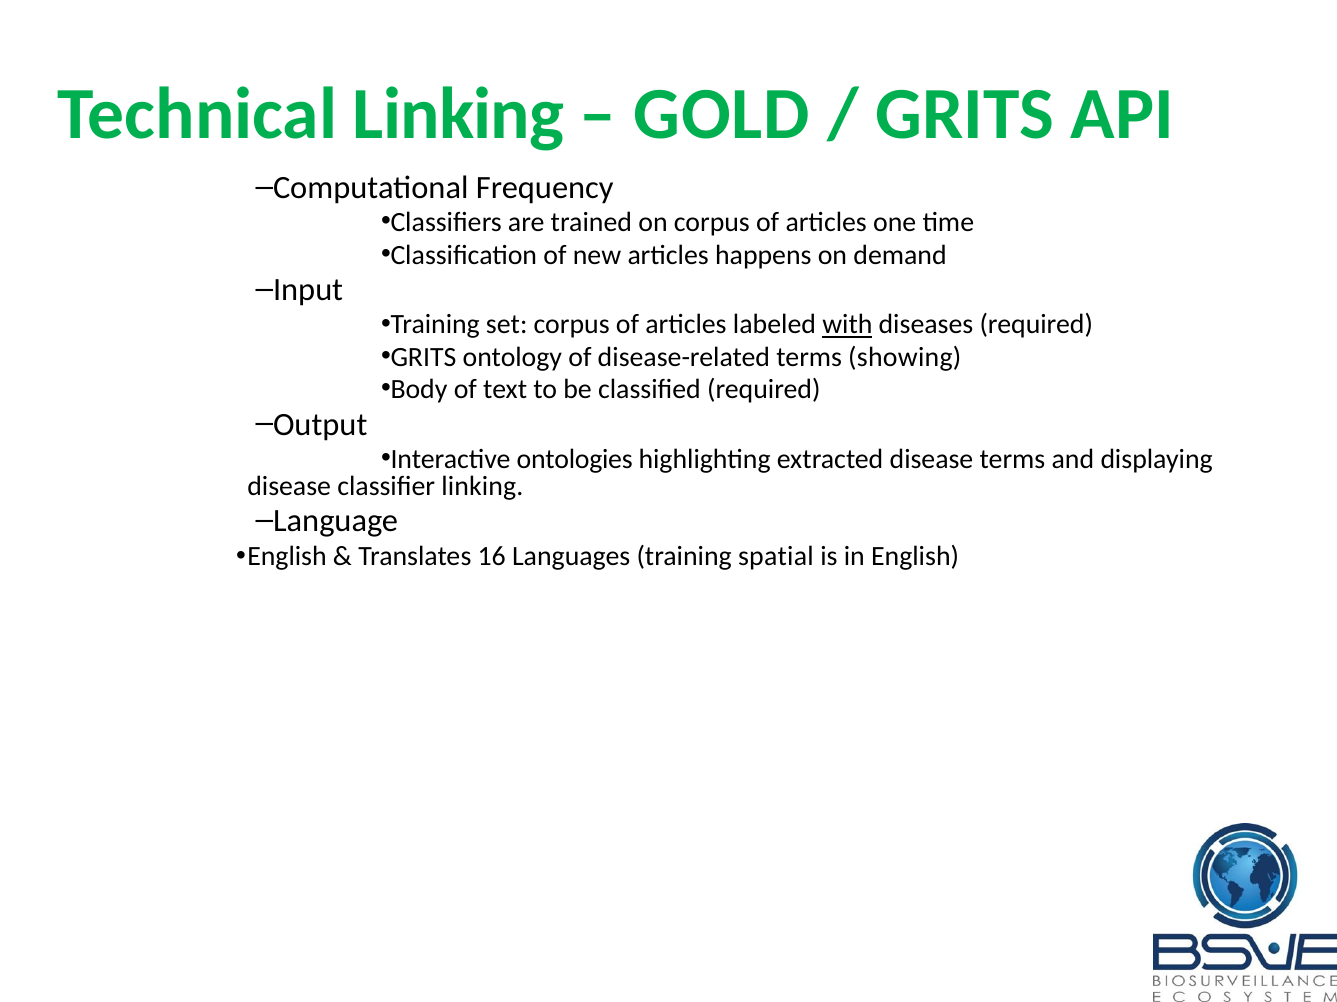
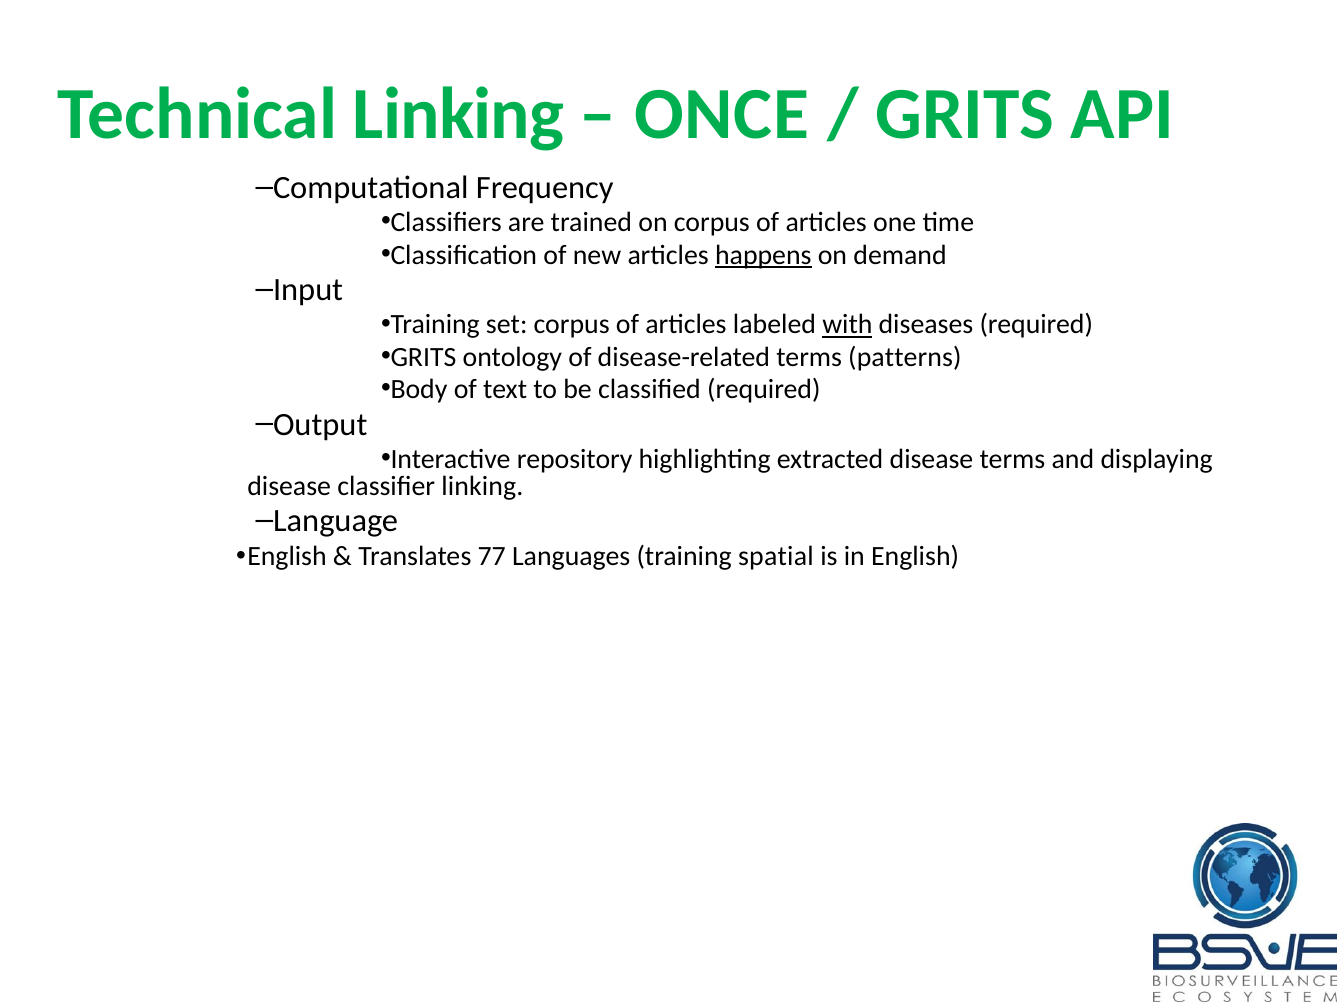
GOLD: GOLD -> ONCE
happens underline: none -> present
showing: showing -> patterns
ontologies: ontologies -> repository
16: 16 -> 77
